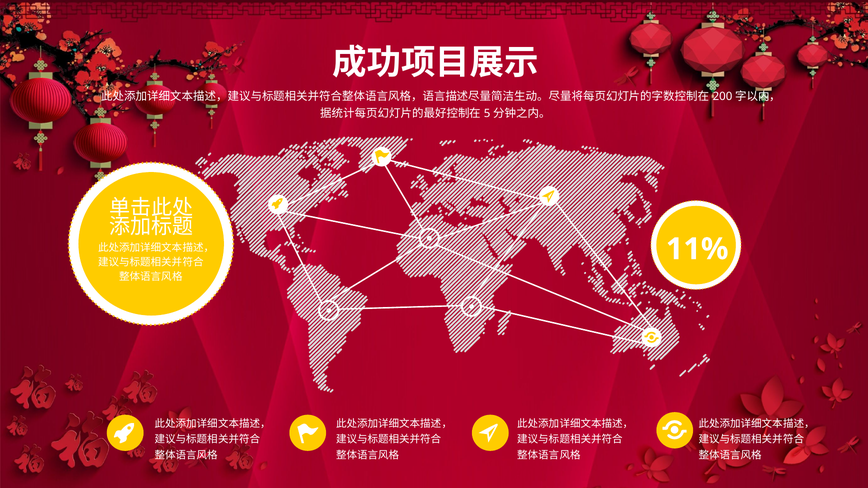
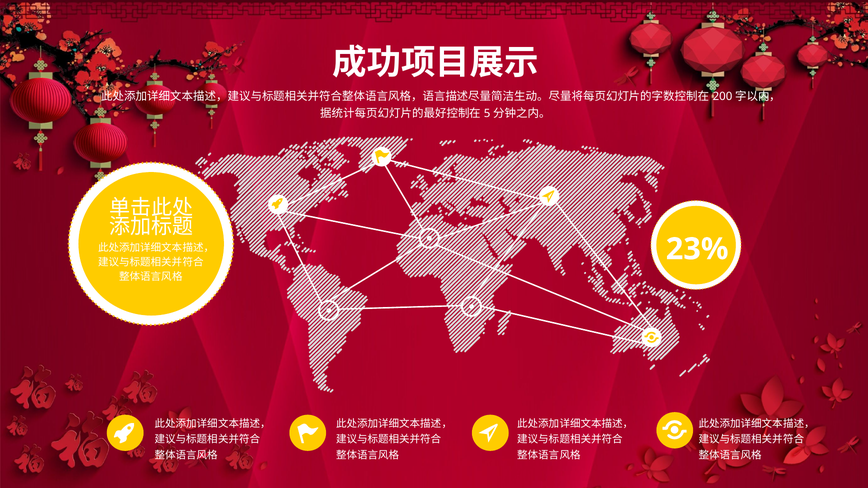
11%: 11% -> 23%
